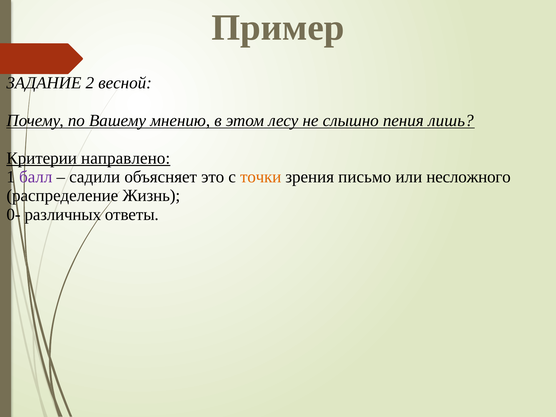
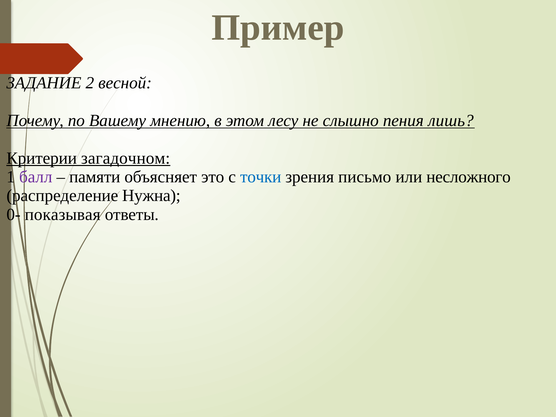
направлено: направлено -> загадочном
садили: садили -> памяти
точки colour: orange -> blue
Жизнь: Жизнь -> Нужна
различных: различных -> показывая
